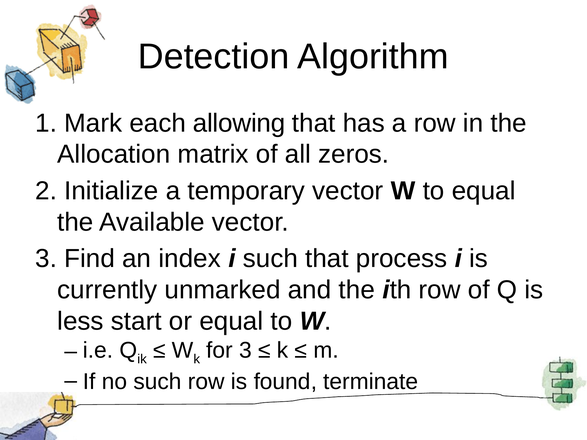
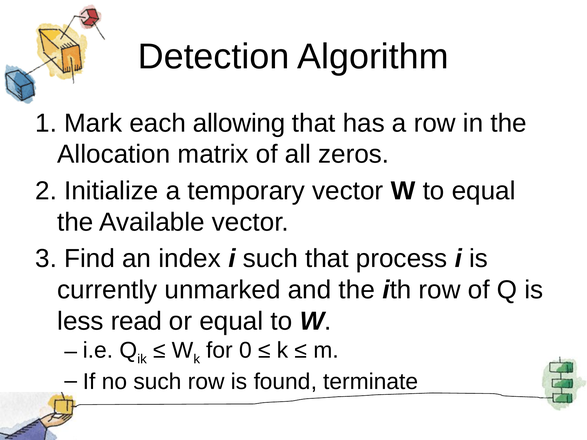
start: start -> read
for 3: 3 -> 0
